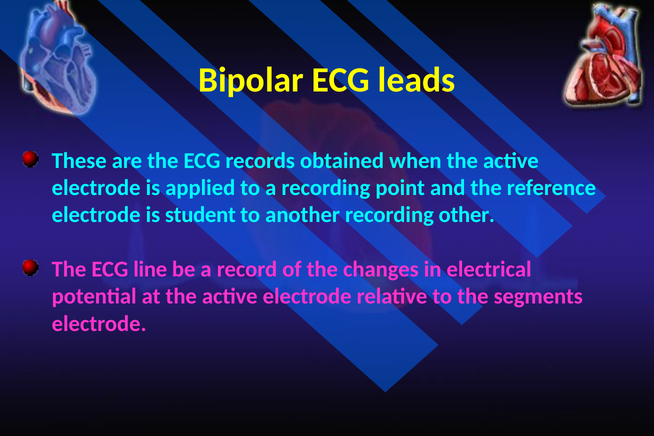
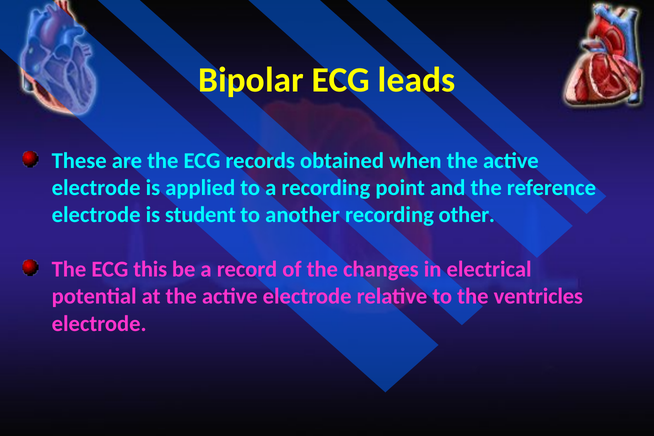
line: line -> this
segments: segments -> ventricles
